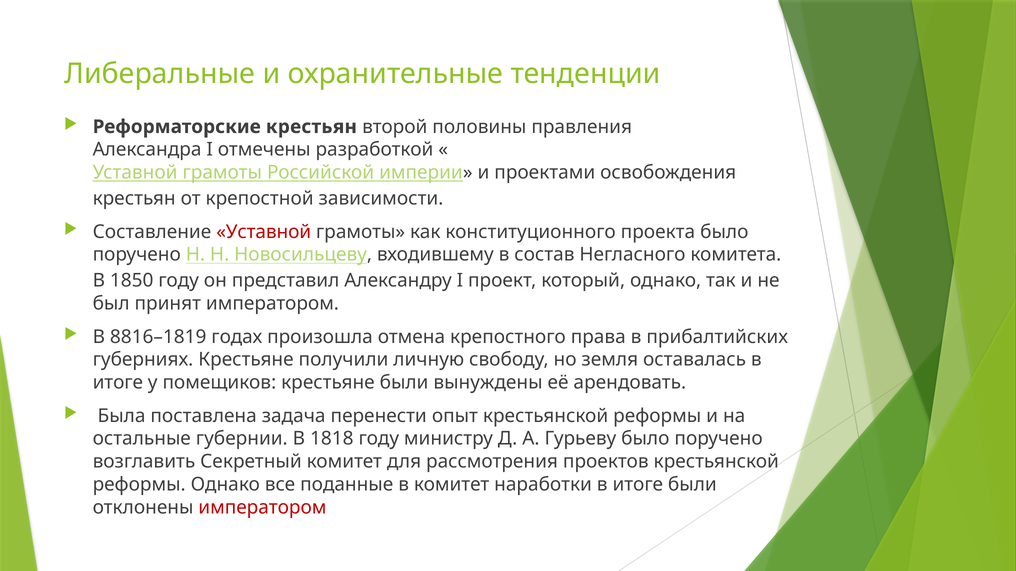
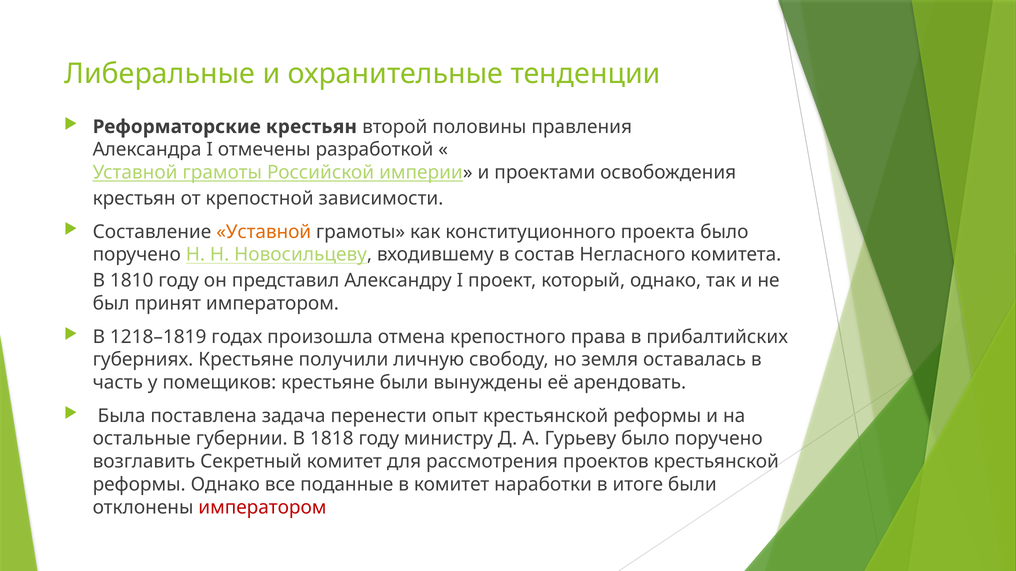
Уставной at (264, 232) colour: red -> orange
1850: 1850 -> 1810
8816–1819: 8816–1819 -> 1218–1819
итоге at (118, 383): итоге -> часть
